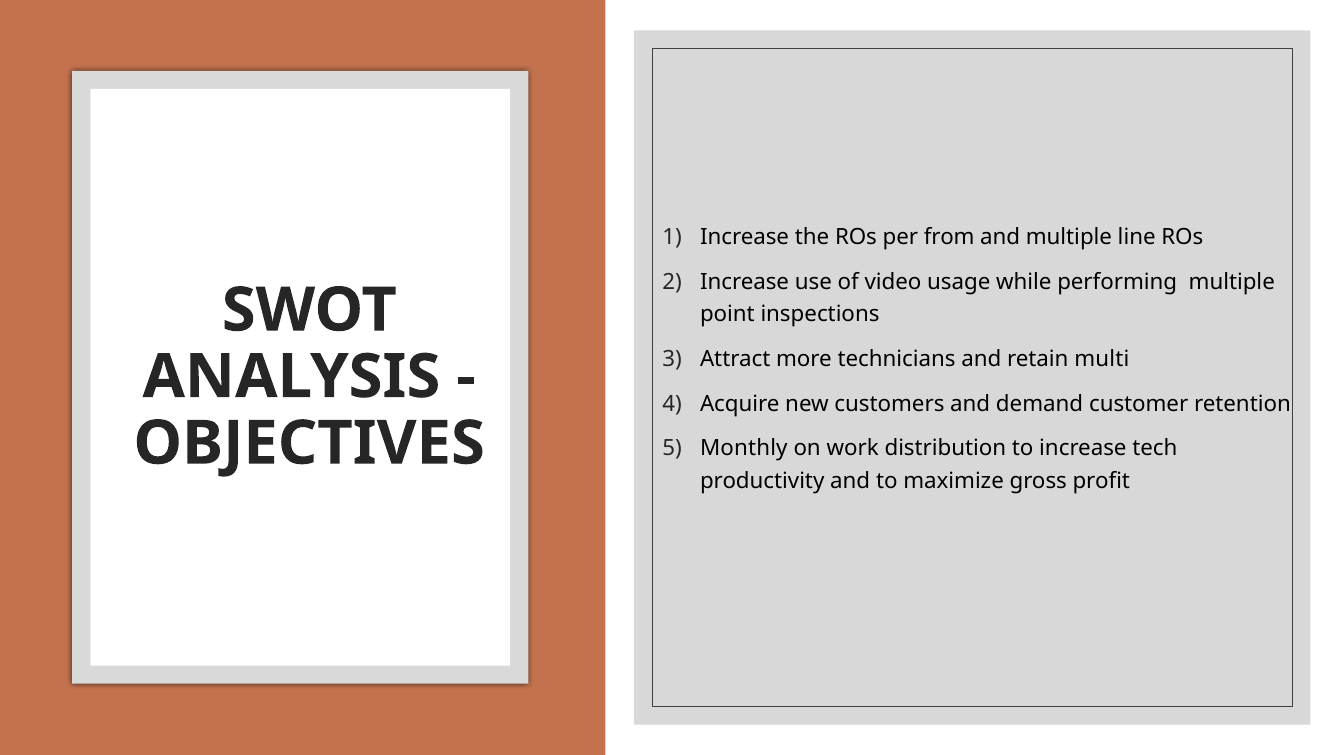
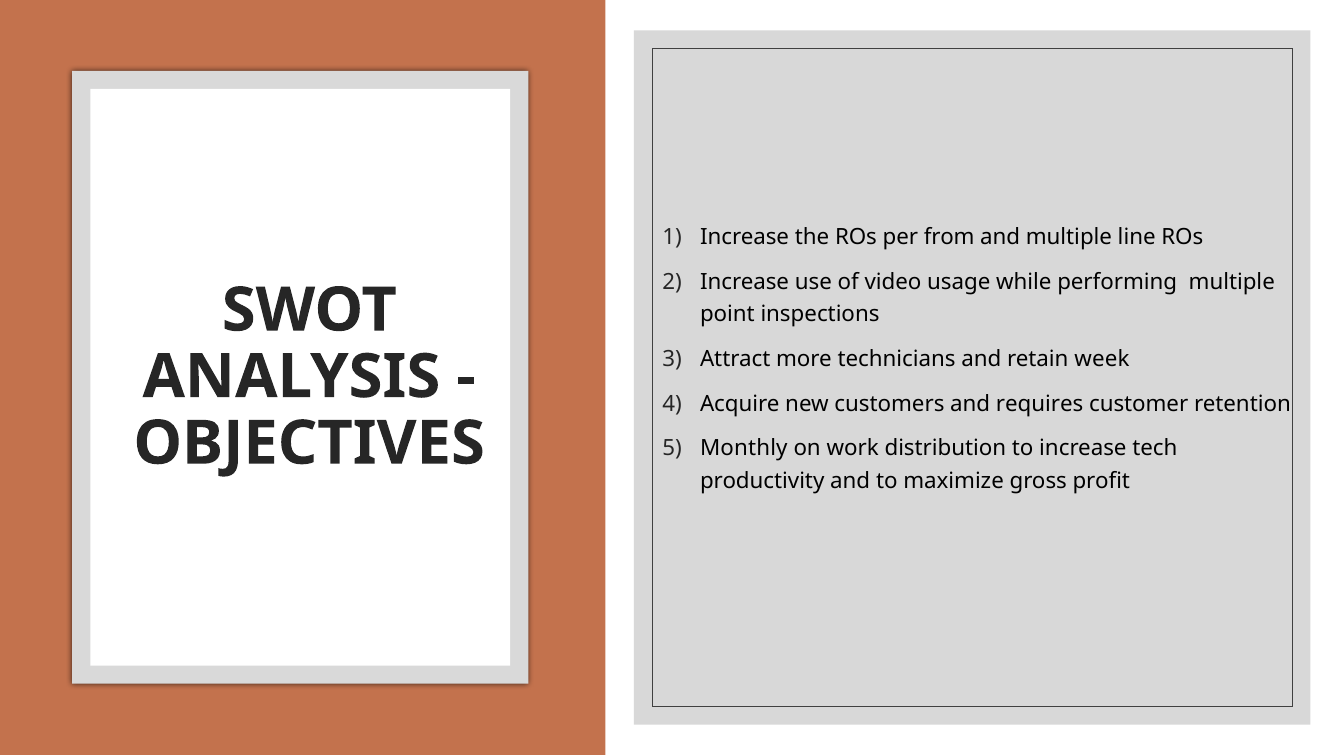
multi: multi -> week
demand: demand -> requires
